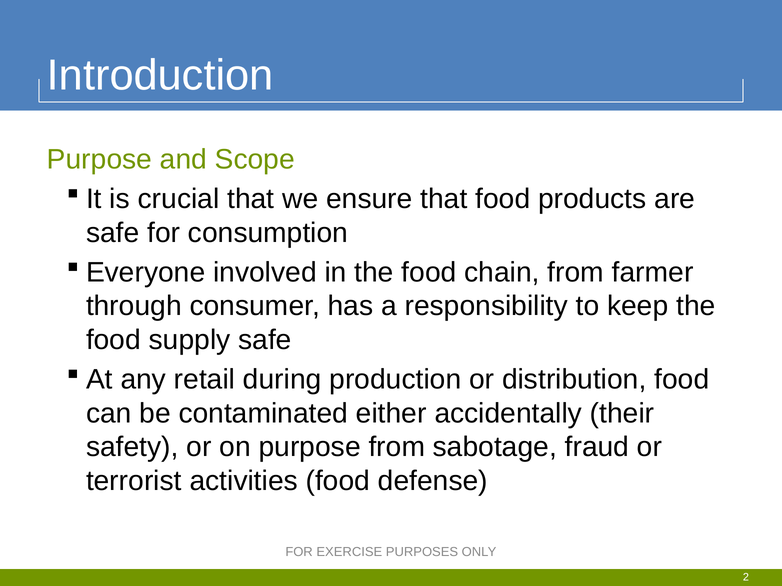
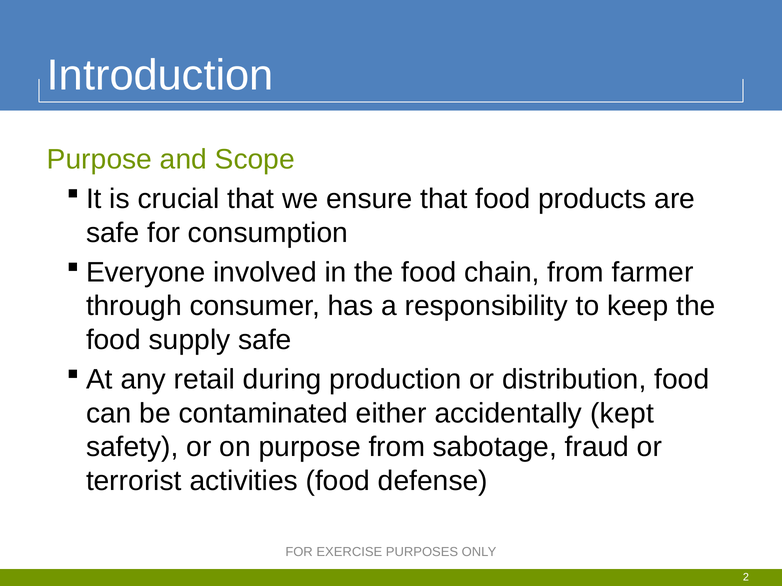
their: their -> kept
